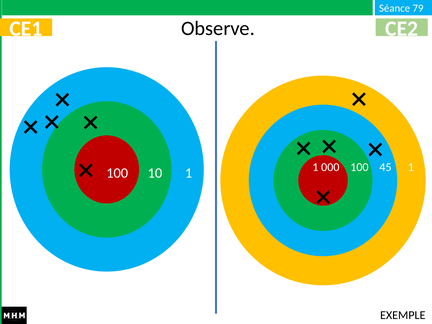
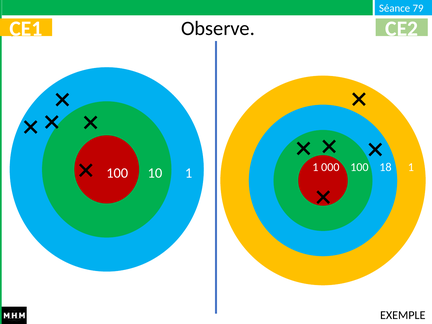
45: 45 -> 18
